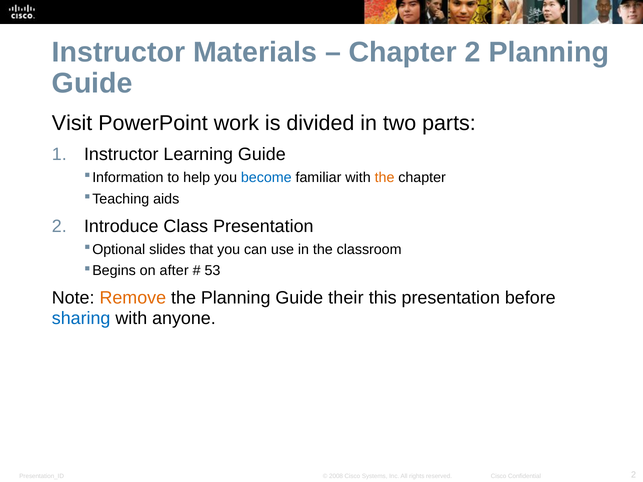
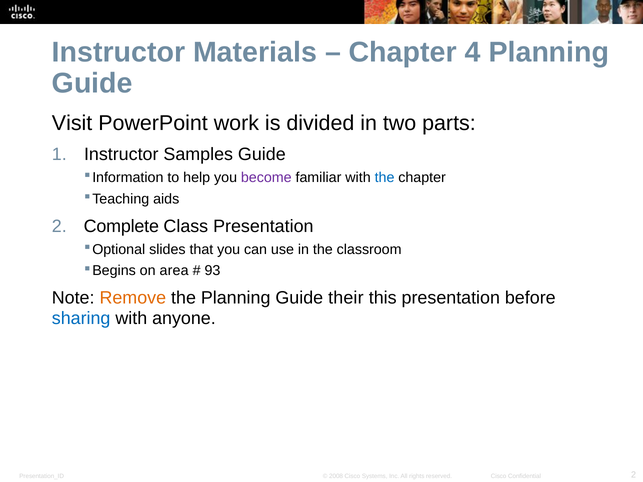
Chapter 2: 2 -> 4
Learning: Learning -> Samples
become colour: blue -> purple
the at (385, 178) colour: orange -> blue
Introduce: Introduce -> Complete
after: after -> area
53: 53 -> 93
